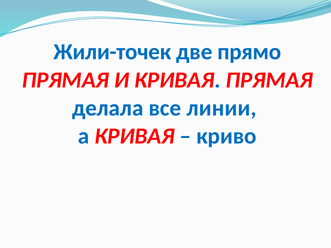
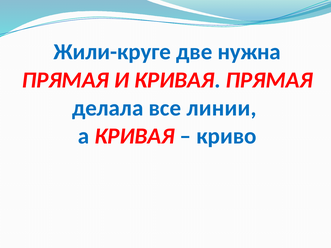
Жили-точек: Жили-точек -> Жили-круге
прямо: прямо -> нужна
